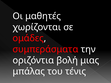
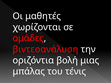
συμπεράσματα: συμπεράσματα -> βιντεοανάλυση
